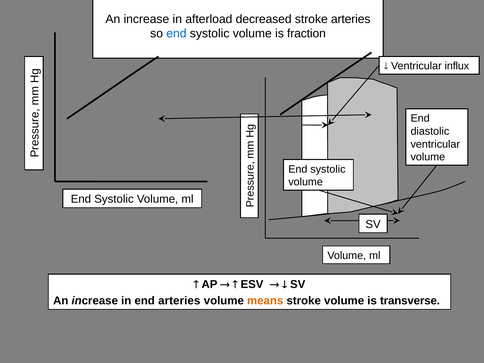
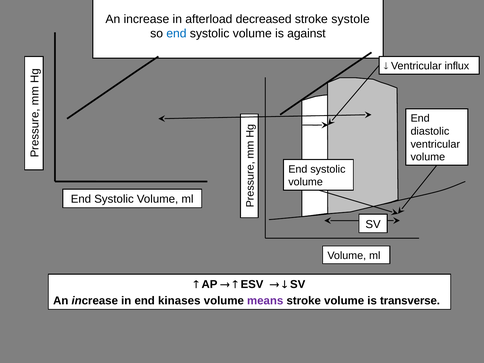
stroke arteries: arteries -> systole
fraction: fraction -> against
end arteries: arteries -> kinases
means colour: orange -> purple
